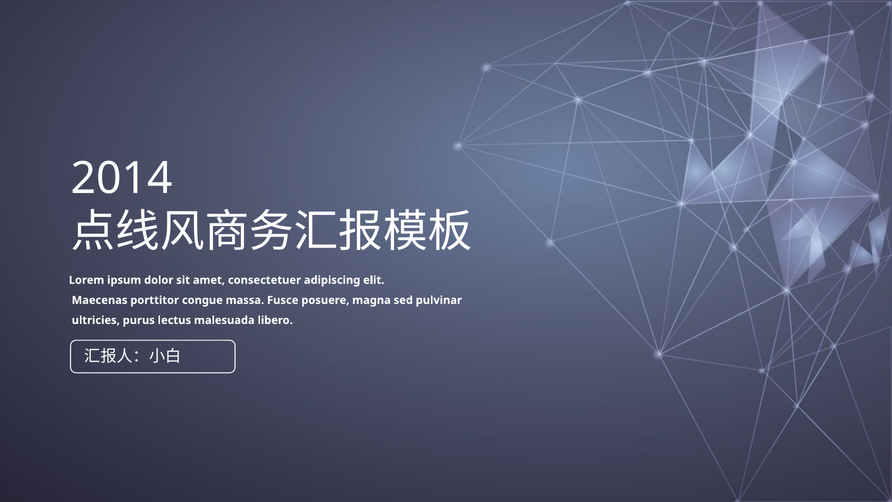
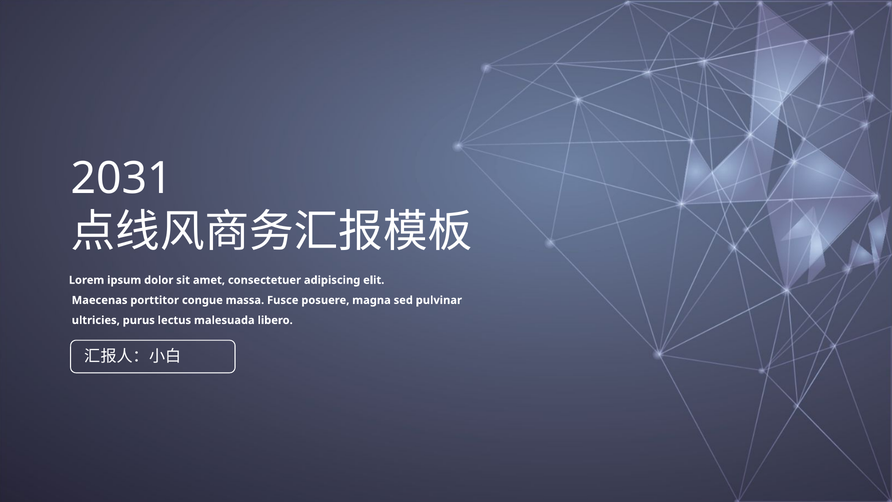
2014: 2014 -> 2031
